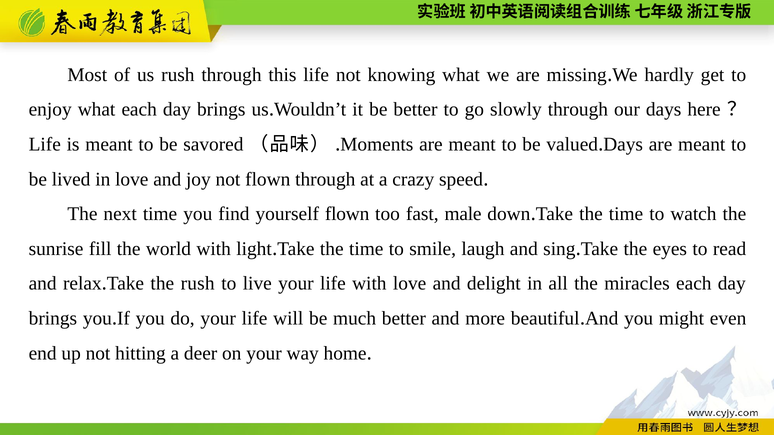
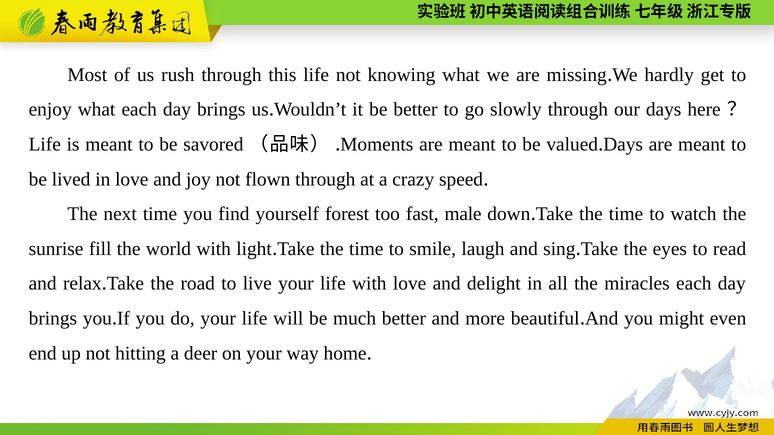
yourself flown: flown -> forest
the rush: rush -> road
